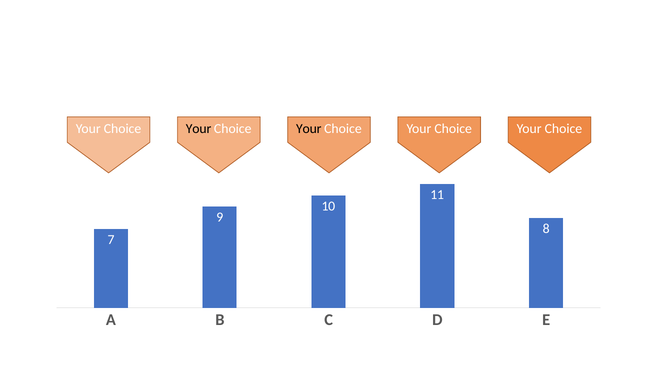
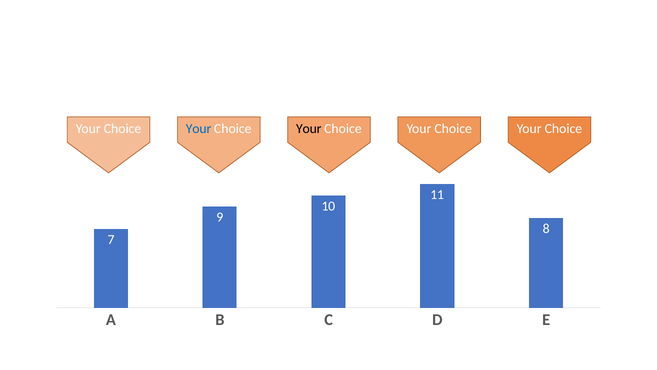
Your at (199, 128) colour: black -> blue
